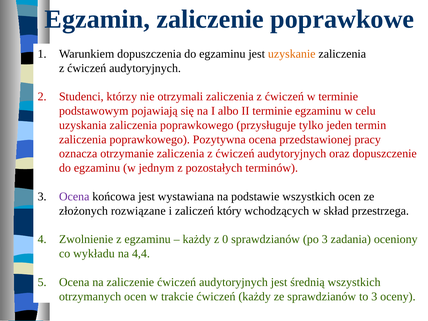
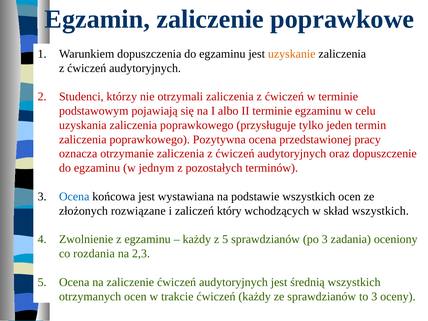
Ocena at (74, 197) colour: purple -> blue
skład przestrzega: przestrzega -> wszystkich
z 0: 0 -> 5
wykładu: wykładu -> rozdania
4,4: 4,4 -> 2,3
